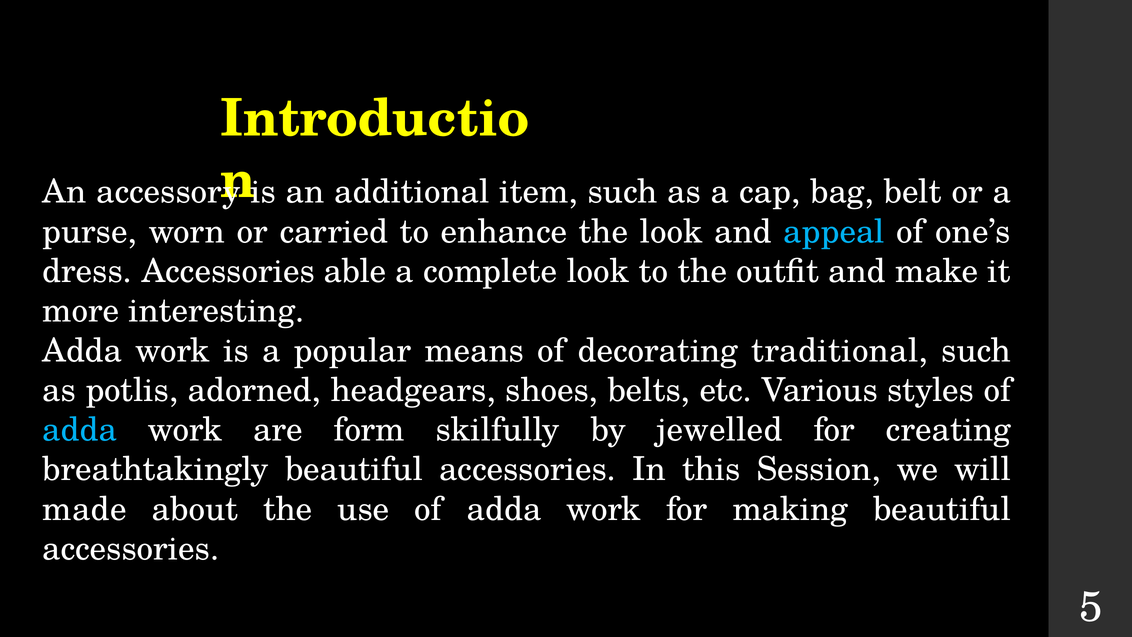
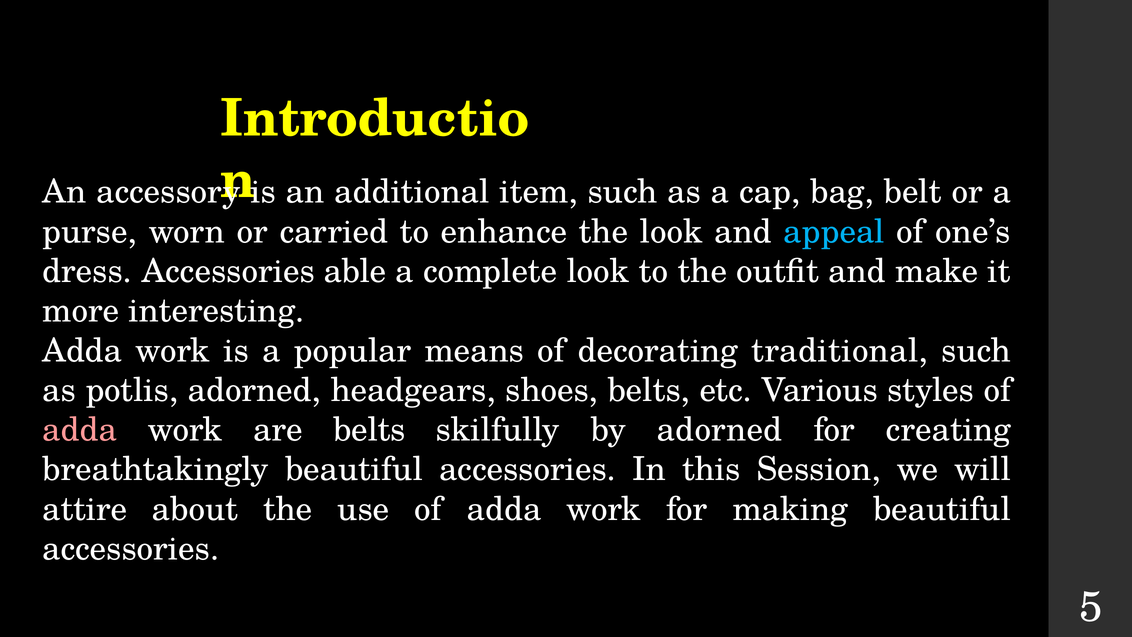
adda at (80, 430) colour: light blue -> pink
are form: form -> belts
by jewelled: jewelled -> adorned
made: made -> attire
